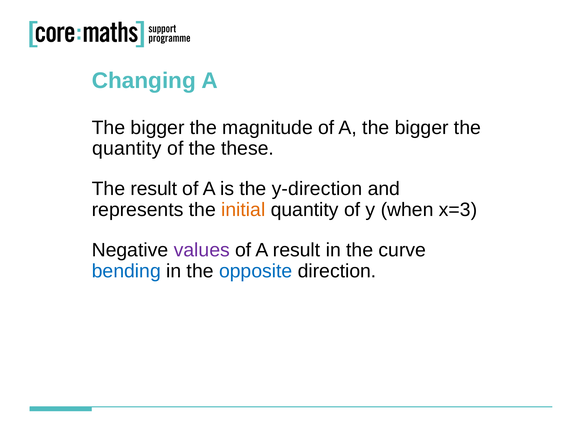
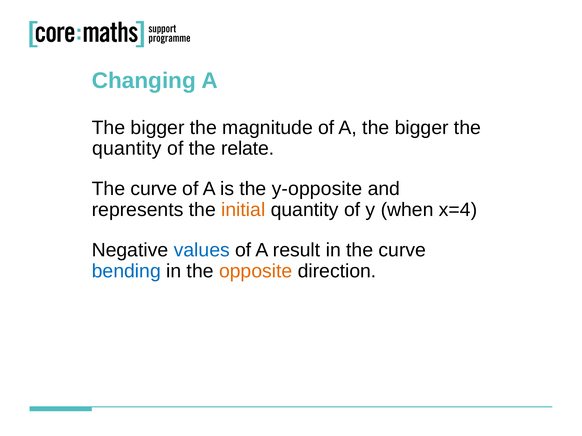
these: these -> relate
result at (154, 189): result -> curve
y-direction: y-direction -> y-opposite
x=3: x=3 -> x=4
values colour: purple -> blue
opposite colour: blue -> orange
